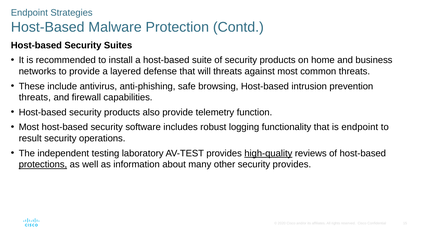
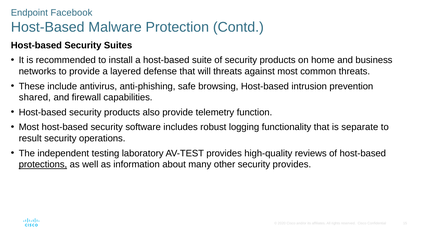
Strategies: Strategies -> Facebook
threats at (35, 98): threats -> shared
is endpoint: endpoint -> separate
high-quality underline: present -> none
